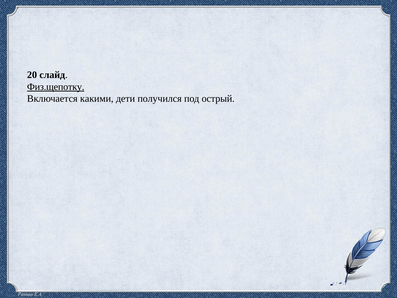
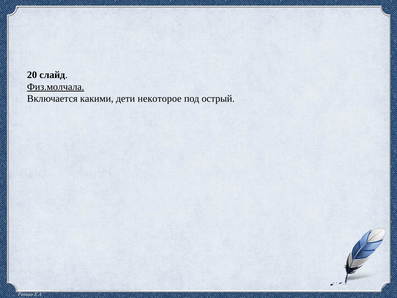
Физ.щепотку: Физ.щепотку -> Физ.молчала
получился: получился -> некоторое
